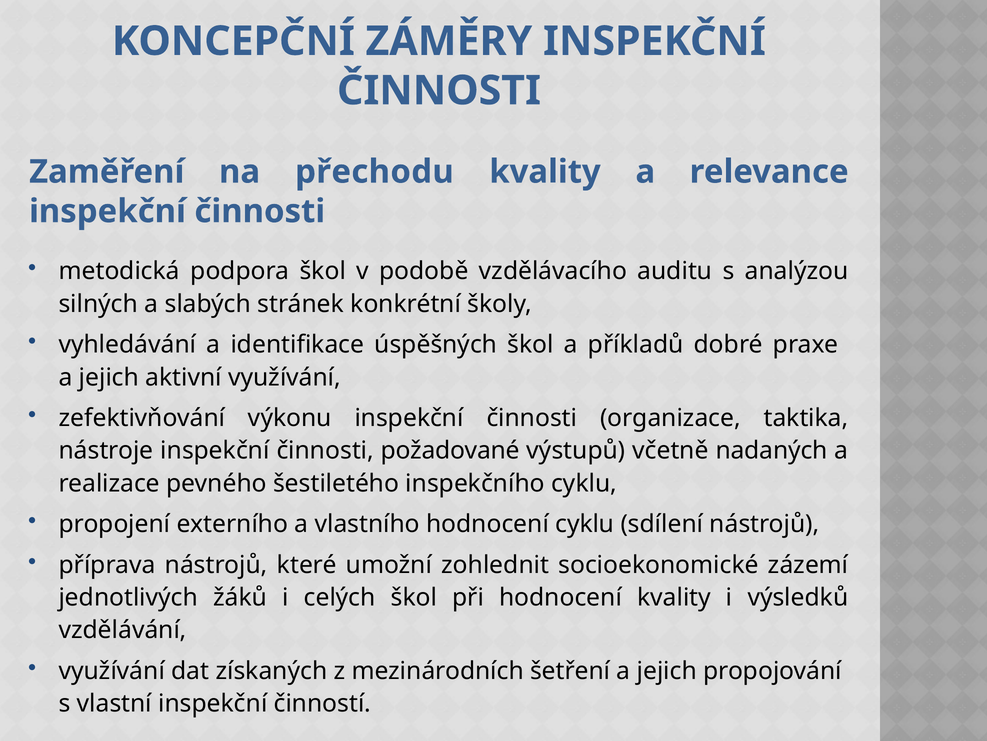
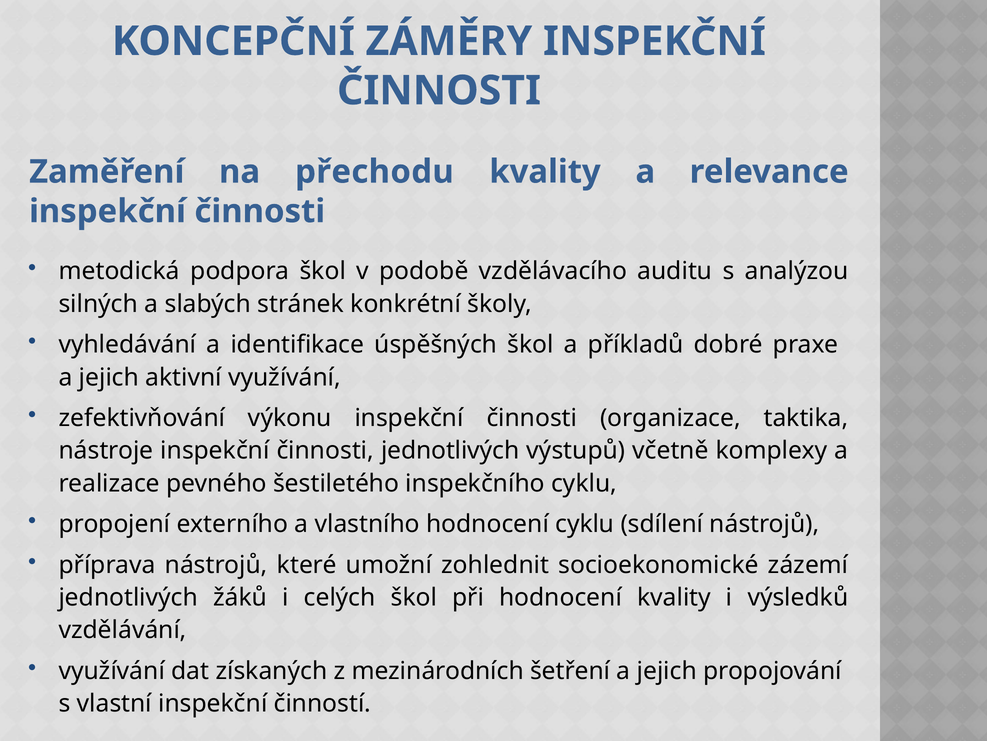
činnosti požadované: požadované -> jednotlivých
nadaných: nadaných -> komplexy
